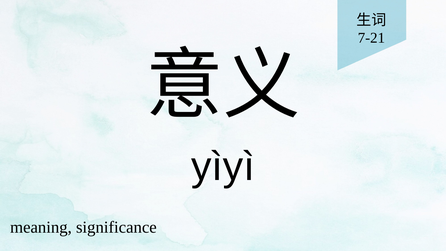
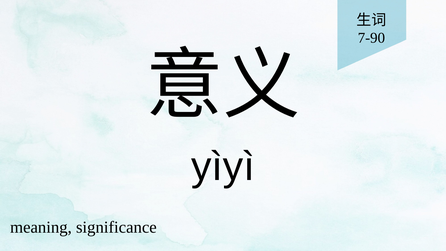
7-21: 7-21 -> 7-90
